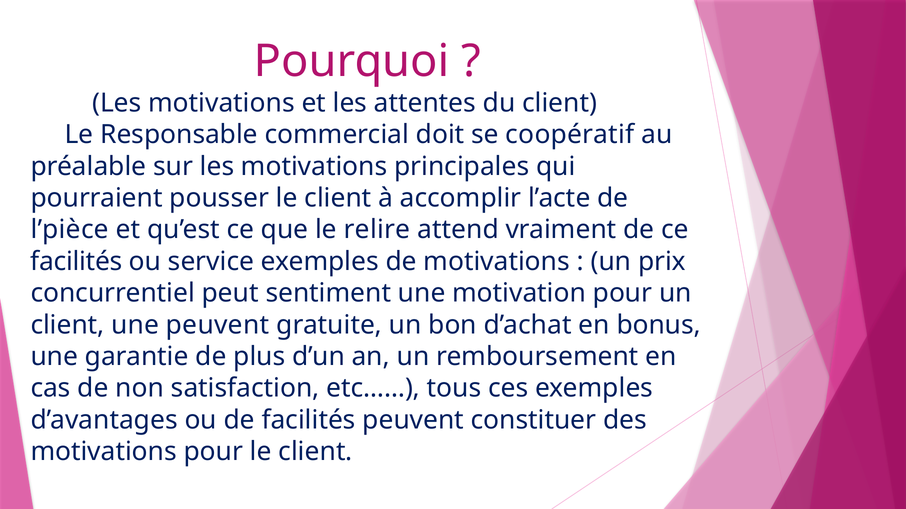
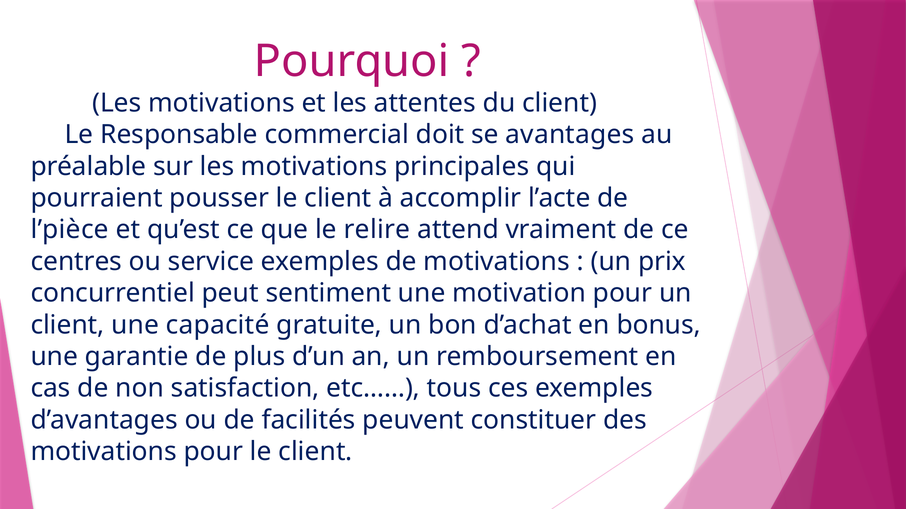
coopératif: coopératif -> avantages
facilités at (76, 262): facilités -> centres
une peuvent: peuvent -> capacité
